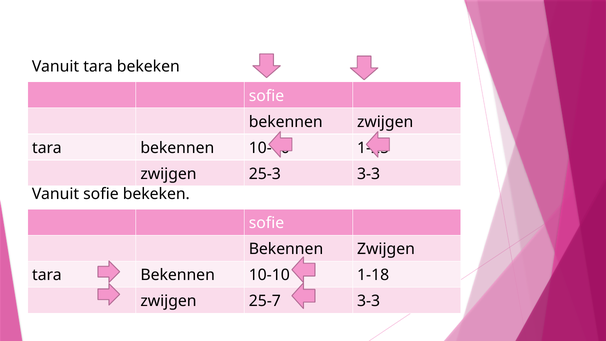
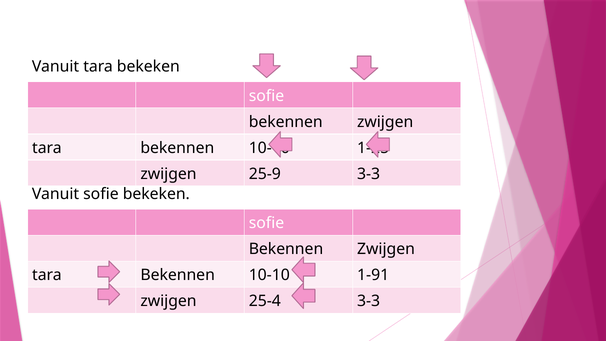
25-3: 25-3 -> 25-9
1-18: 1-18 -> 1-91
25-7: 25-7 -> 25-4
